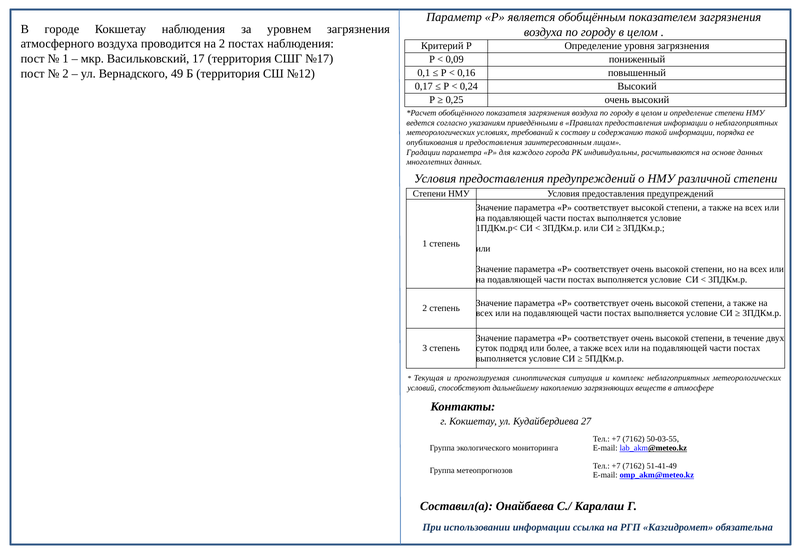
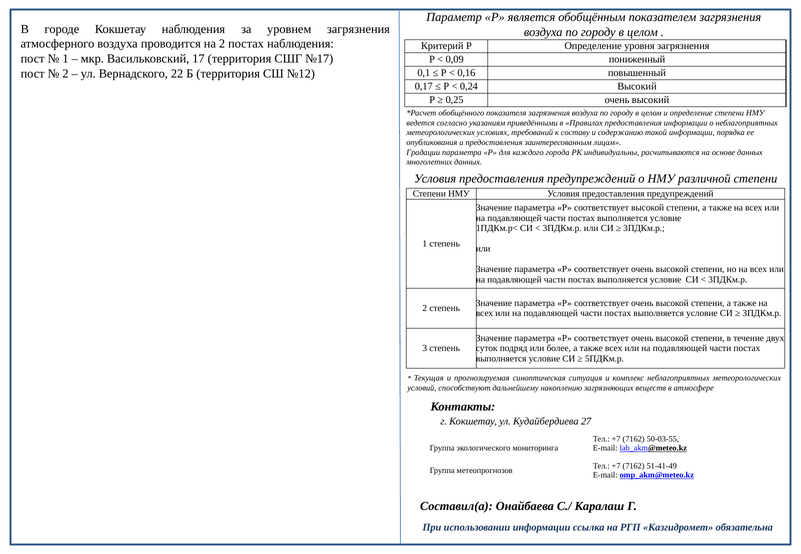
49: 49 -> 22
